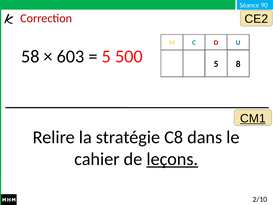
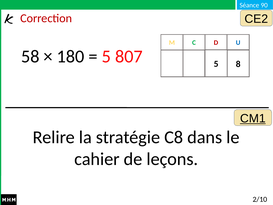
603: 603 -> 180
500: 500 -> 807
leçons underline: present -> none
